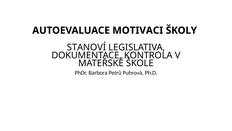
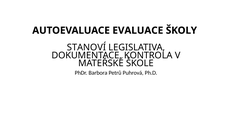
MOTIVACI: MOTIVACI -> EVALUACE
